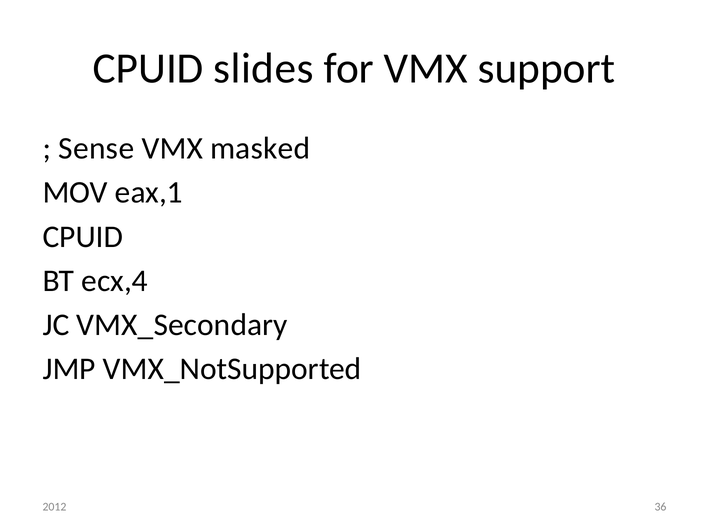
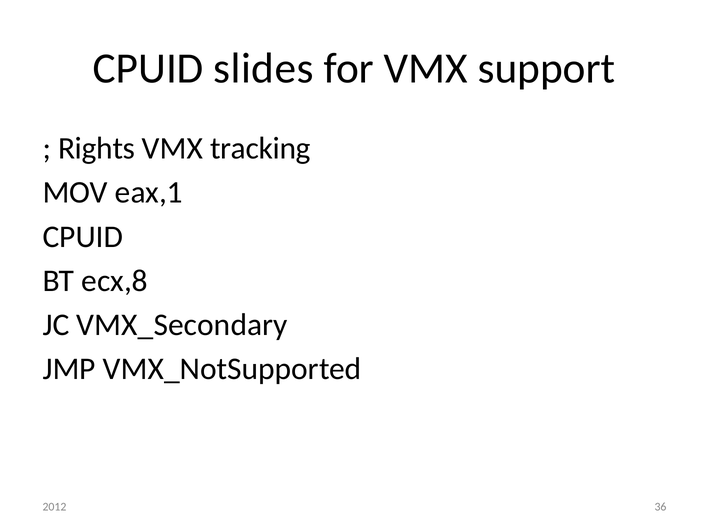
Sense: Sense -> Rights
masked: masked -> tracking
ecx,4: ecx,4 -> ecx,8
